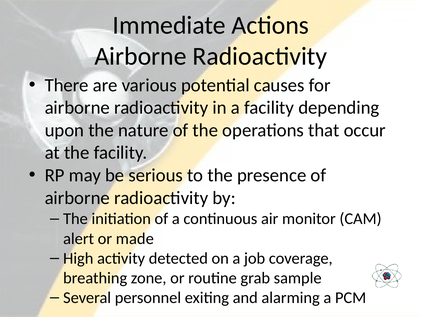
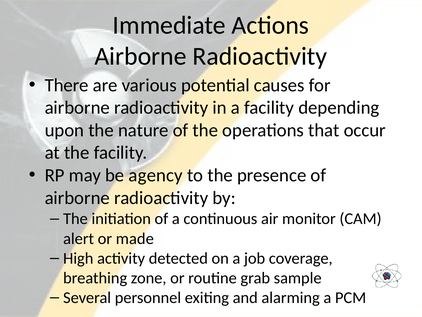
serious: serious -> agency
